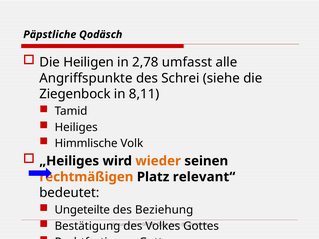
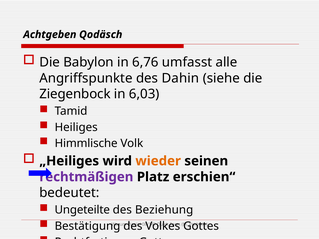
Päpstliche: Päpstliche -> Achtgeben
Heiligen: Heiligen -> Babylon
2,78: 2,78 -> 6,76
Schrei: Schrei -> Dahin
8,11: 8,11 -> 6,03
rechtmäßigen colour: orange -> purple
relevant“: relevant“ -> erschien“
